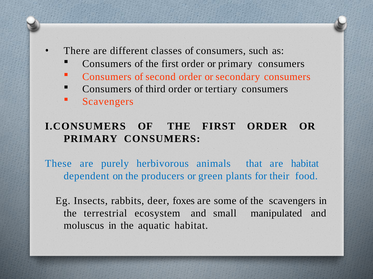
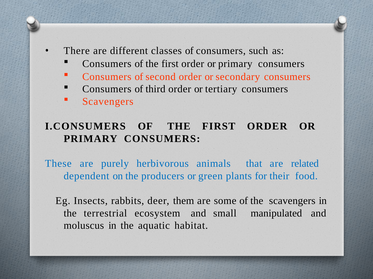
are habitat: habitat -> related
foxes: foxes -> them
